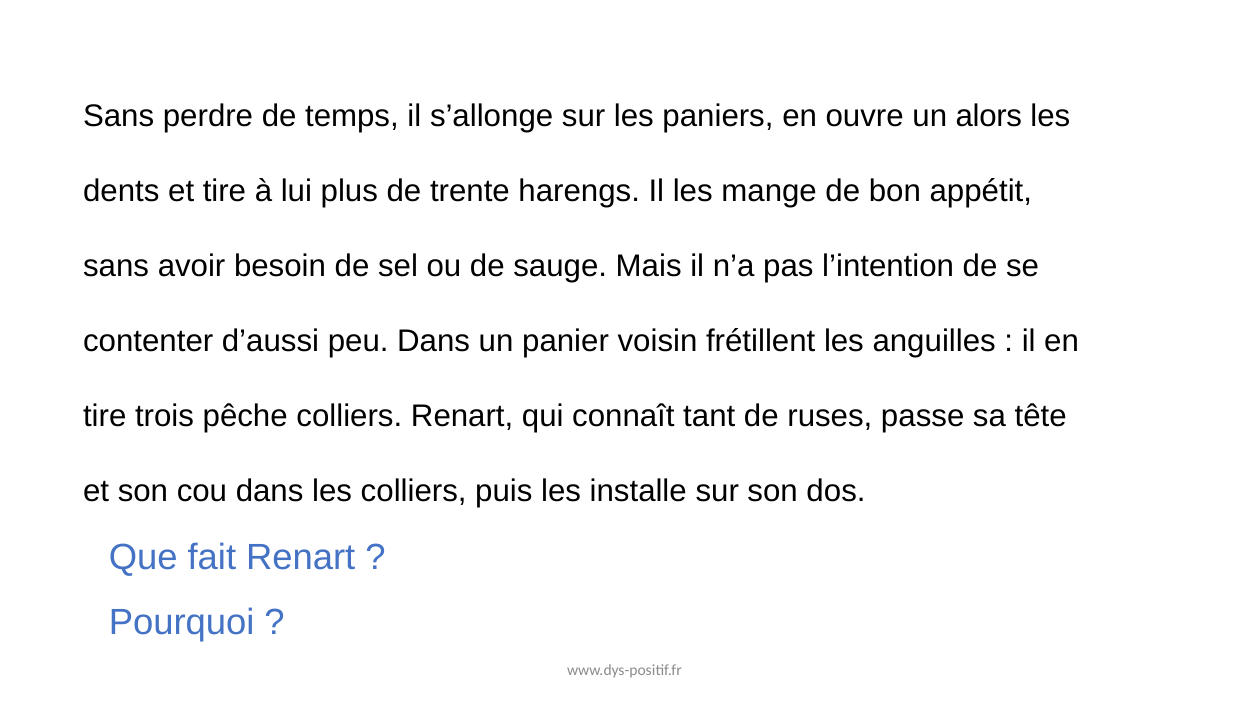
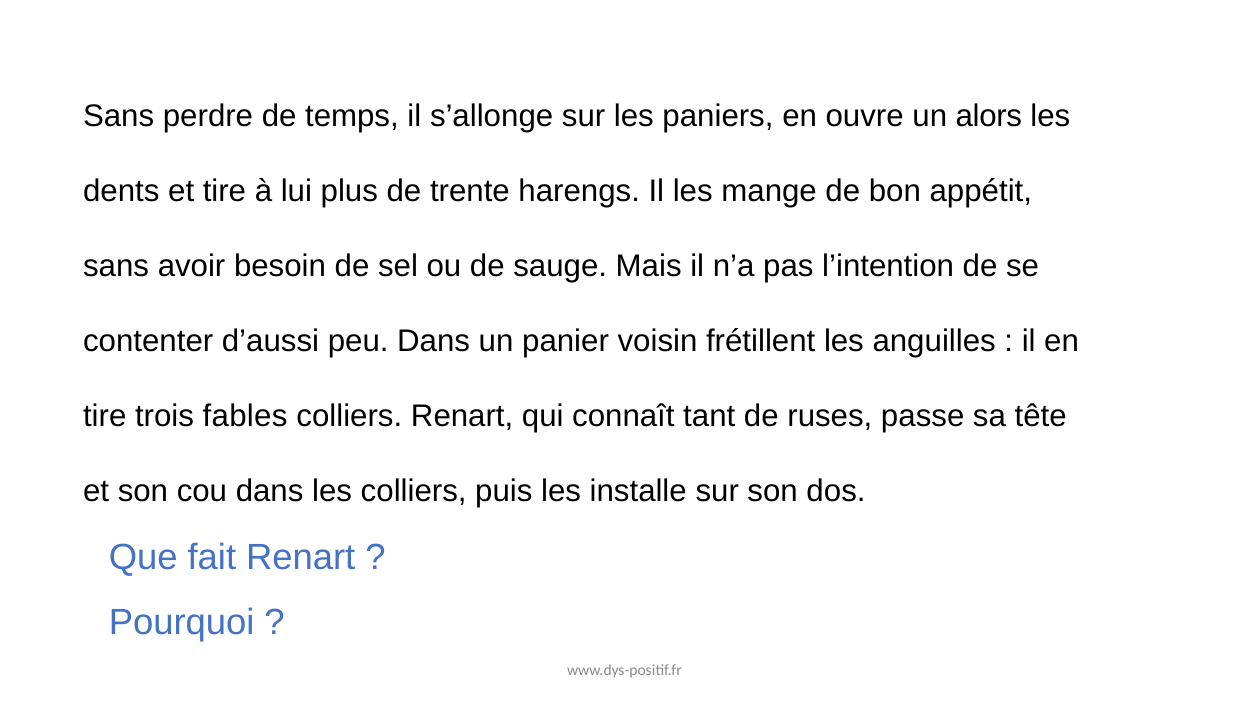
pêche: pêche -> fables
